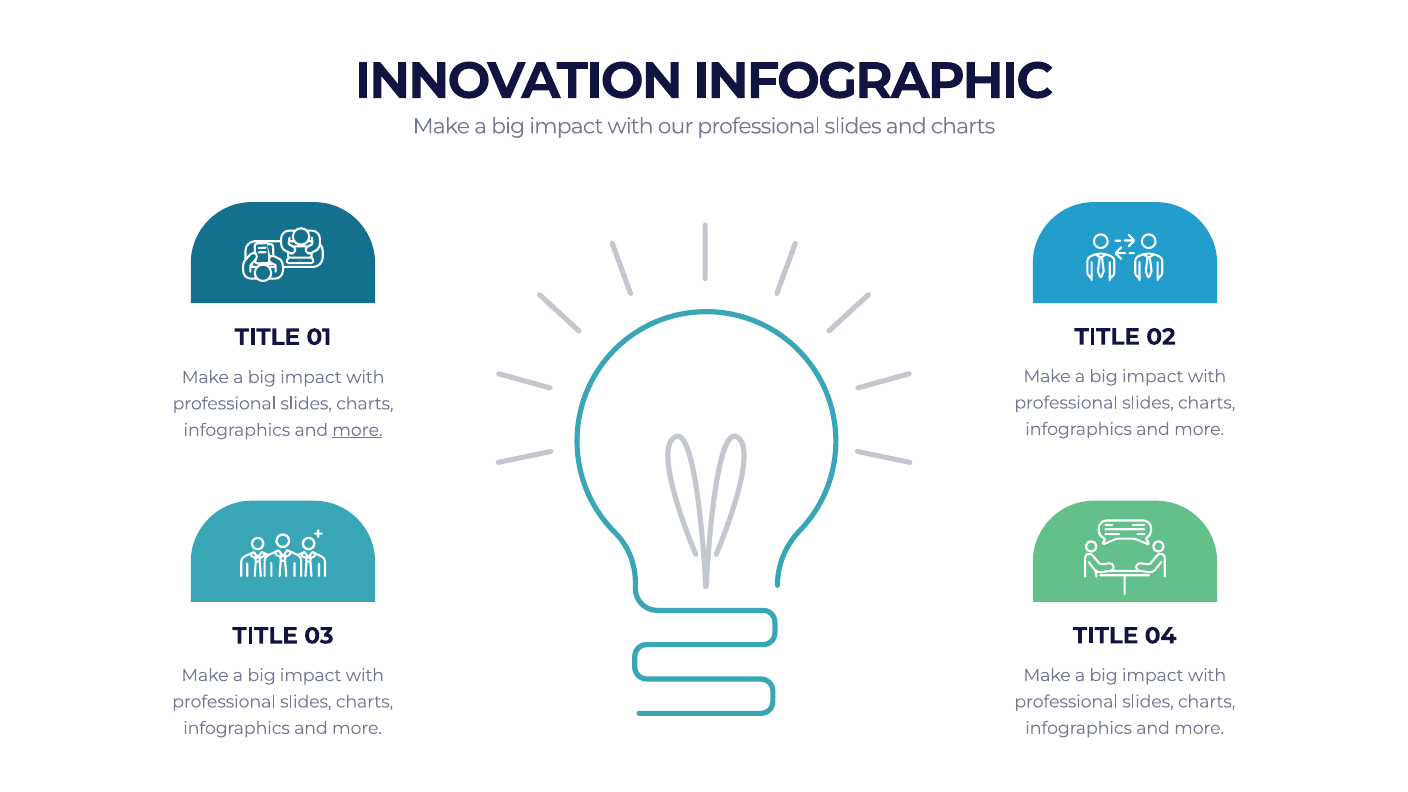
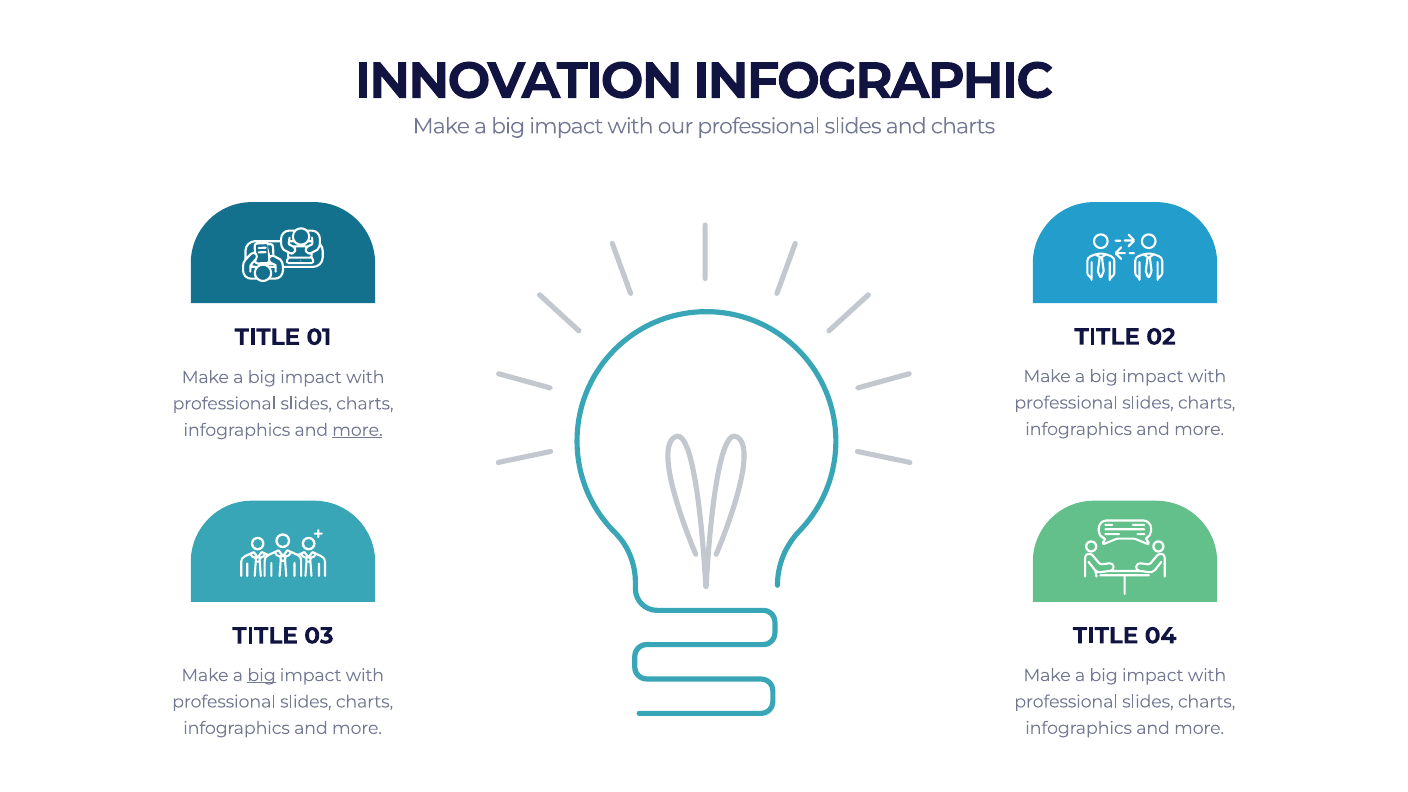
big at (262, 676) underline: none -> present
